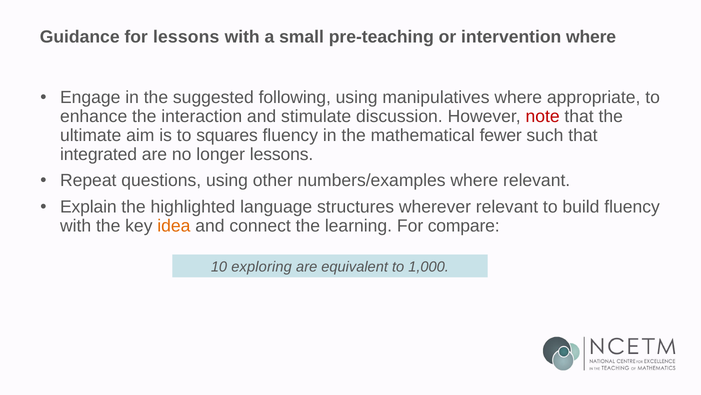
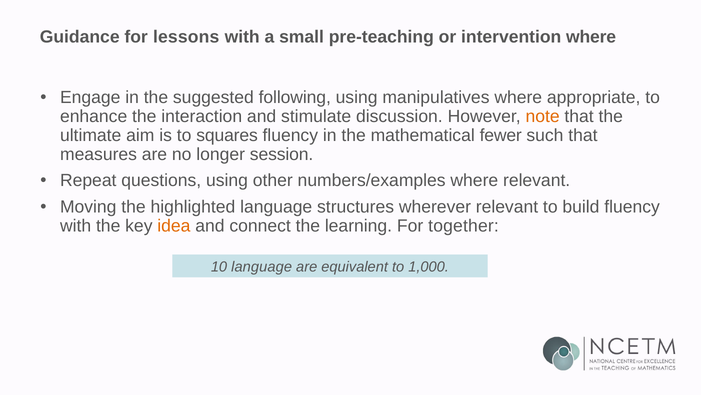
note colour: red -> orange
integrated: integrated -> measures
longer lessons: lessons -> session
Explain: Explain -> Moving
compare: compare -> together
10 exploring: exploring -> language
